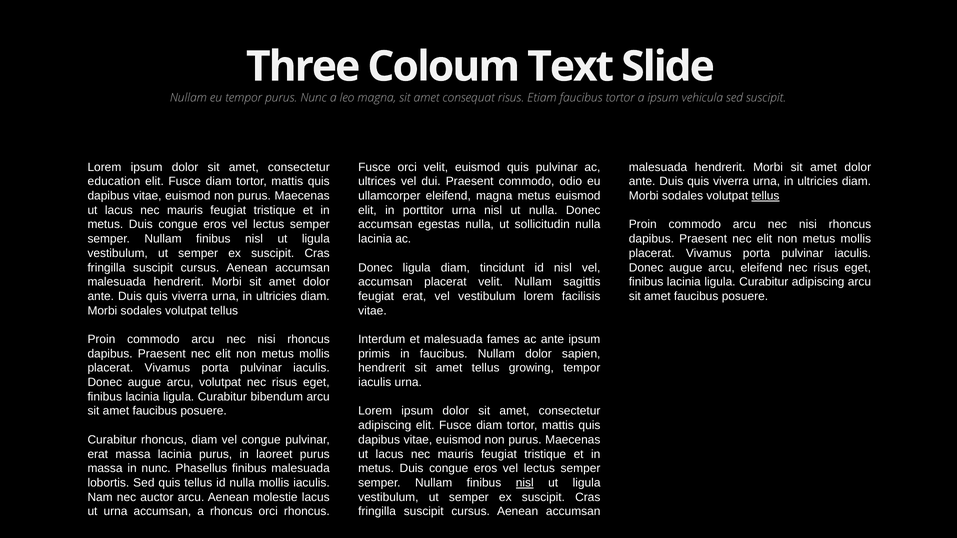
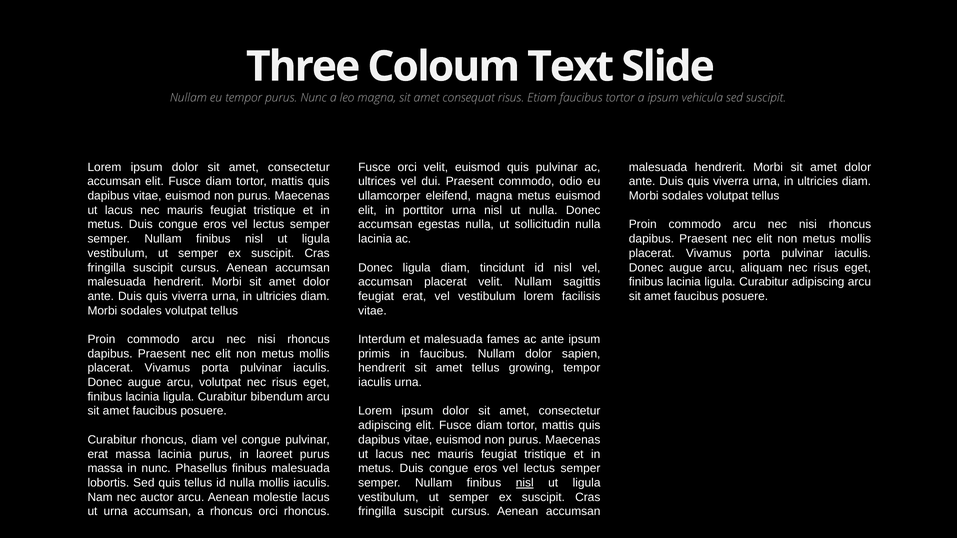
education at (114, 182): education -> accumsan
tellus at (766, 196) underline: present -> none
arcu eleifend: eleifend -> aliquam
